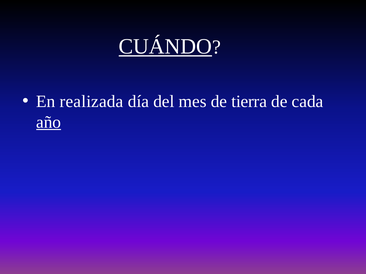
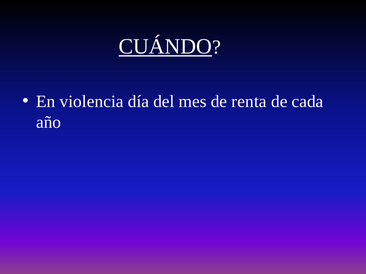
realizada: realizada -> violencia
tierra: tierra -> renta
año underline: present -> none
